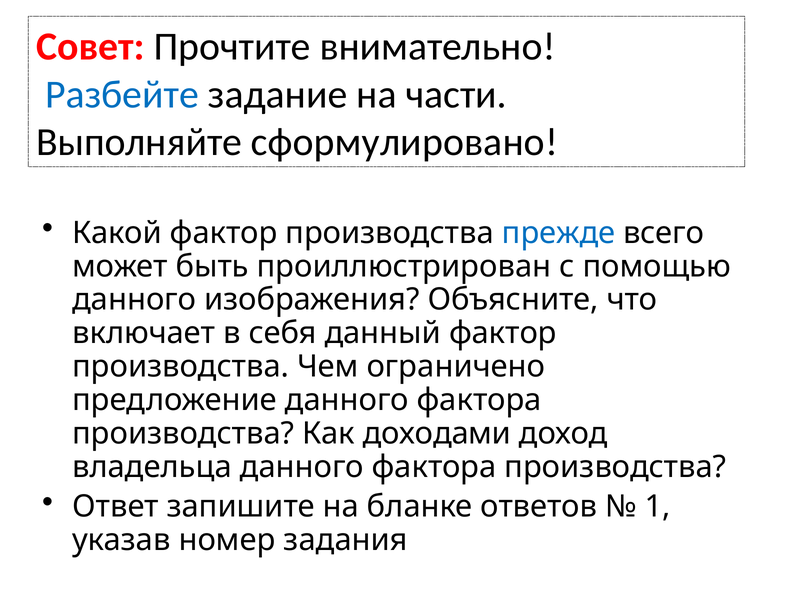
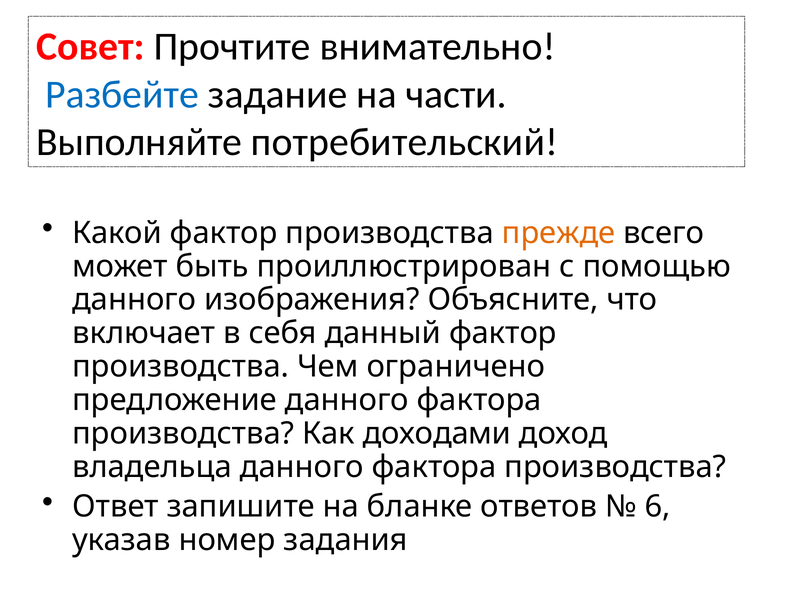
сформулировано: сформулировано -> потребительский
прежде colour: blue -> orange
1: 1 -> 6
